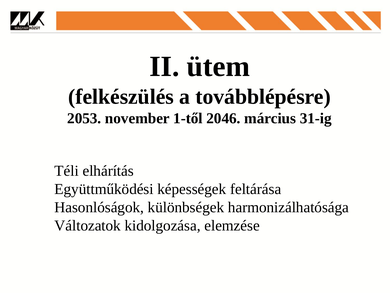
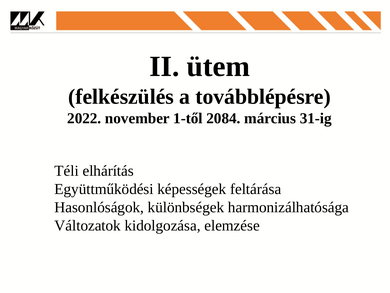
2053: 2053 -> 2022
2046: 2046 -> 2084
